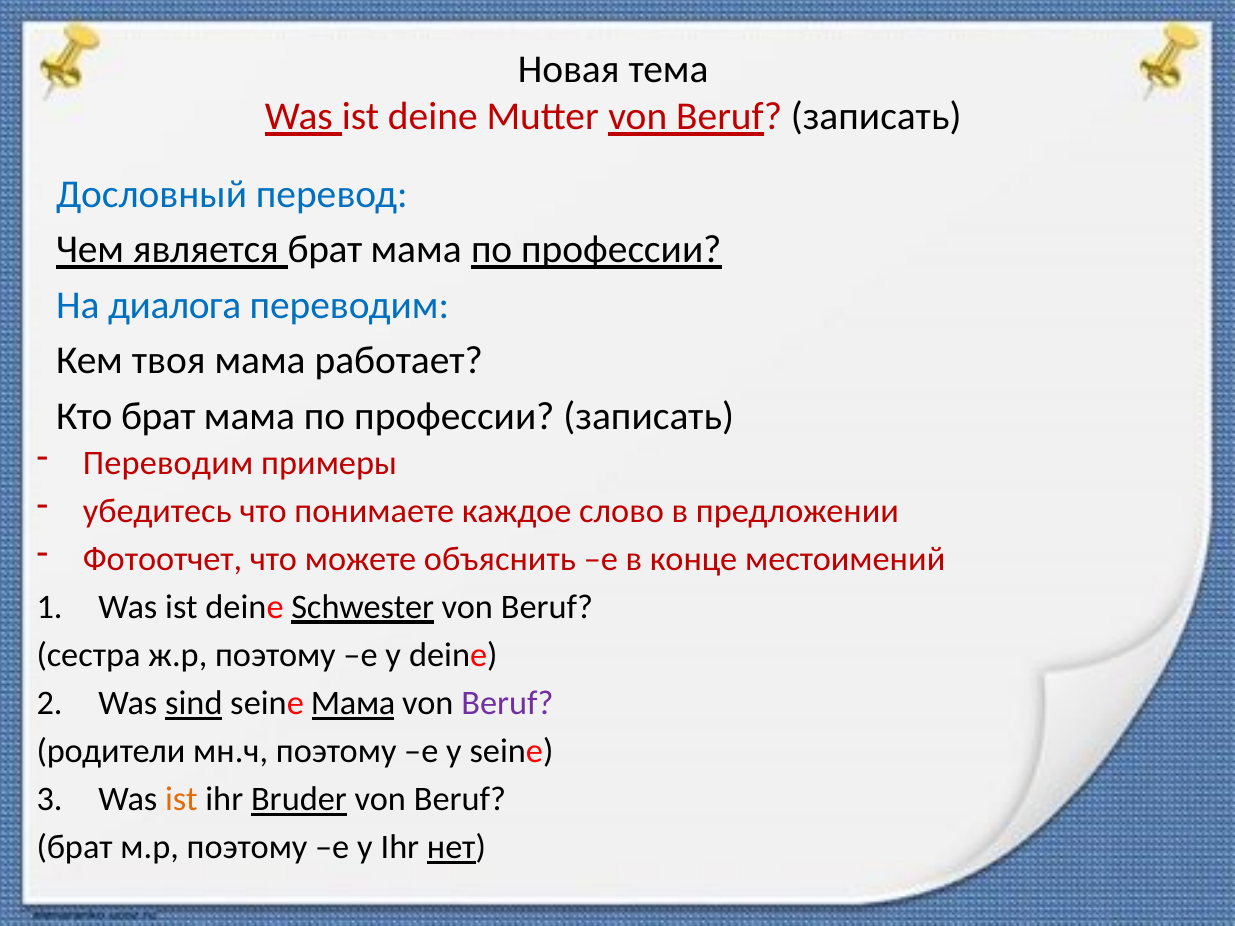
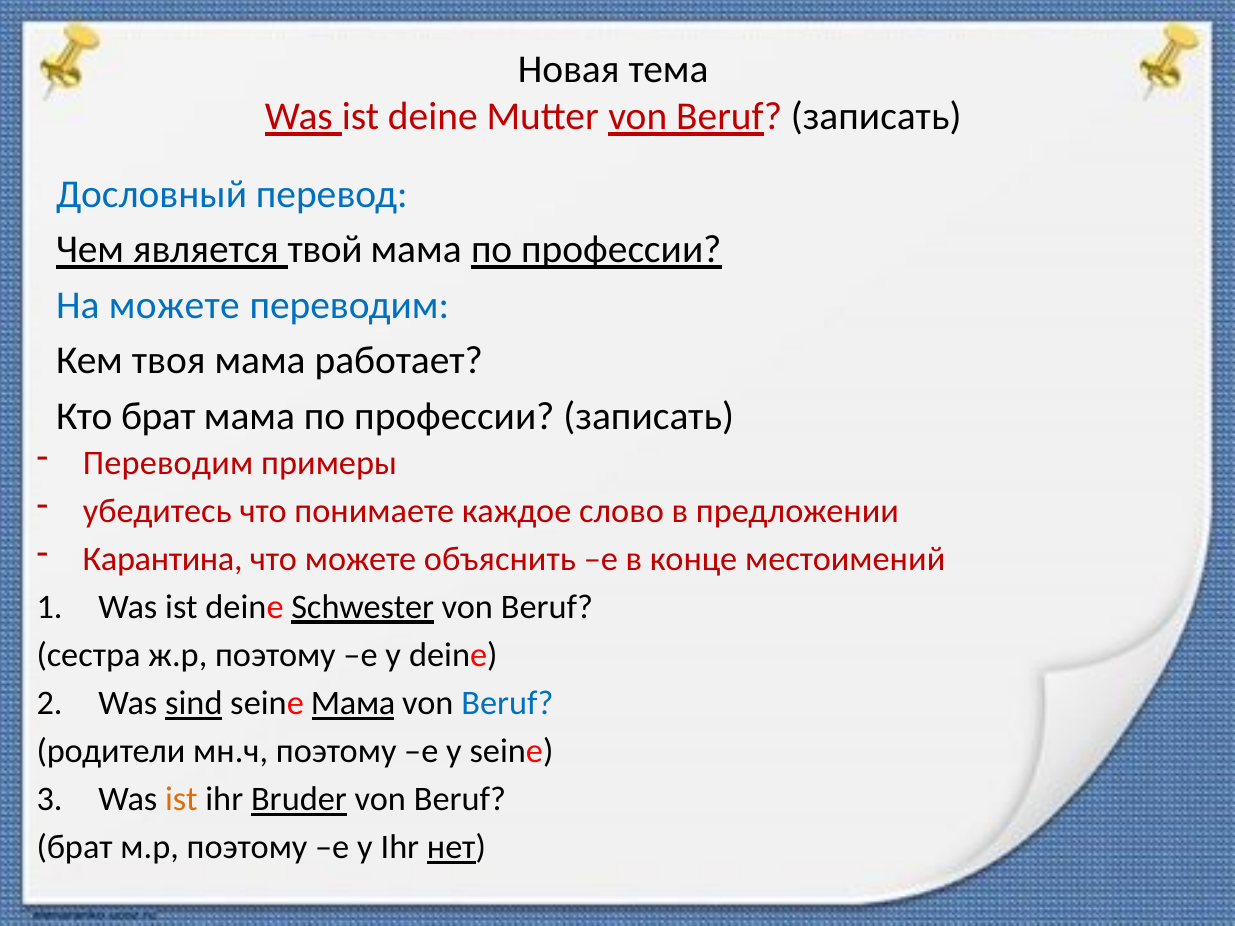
является брат: брат -> твой
На диалога: диалога -> можете
Фотоотчет: Фотоотчет -> Карантина
Beruf at (507, 704) colour: purple -> blue
